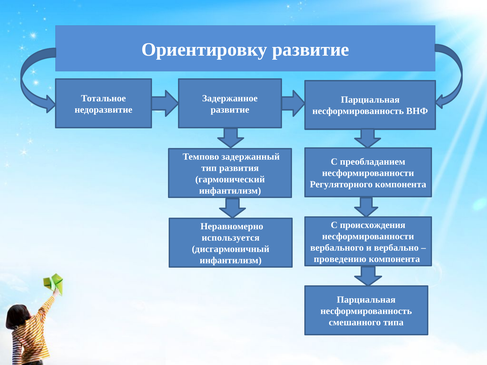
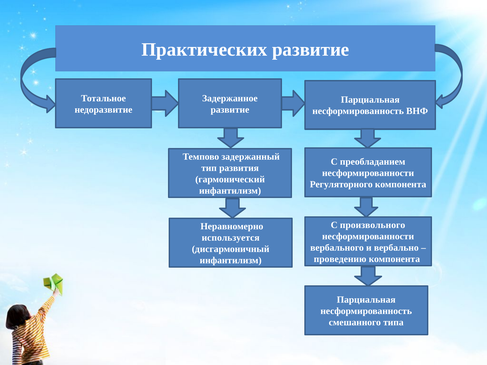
Ориентировку: Ориентировку -> Практических
происхождения: происхождения -> произвольного
